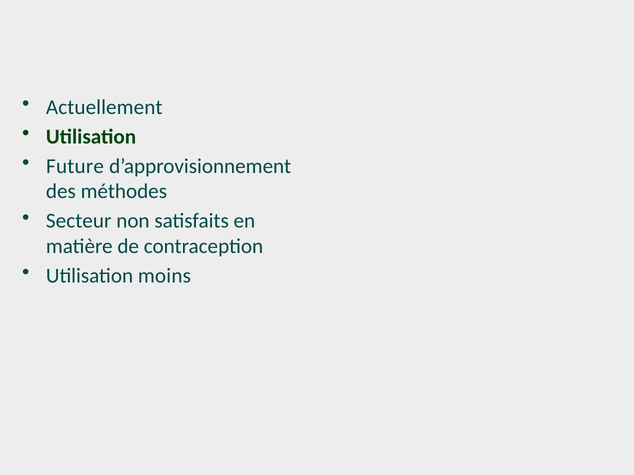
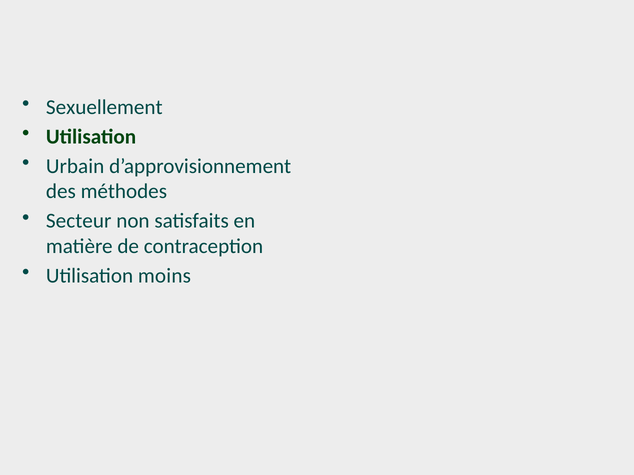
Actuellement: Actuellement -> Sexuellement
Future: Future -> Urbain
